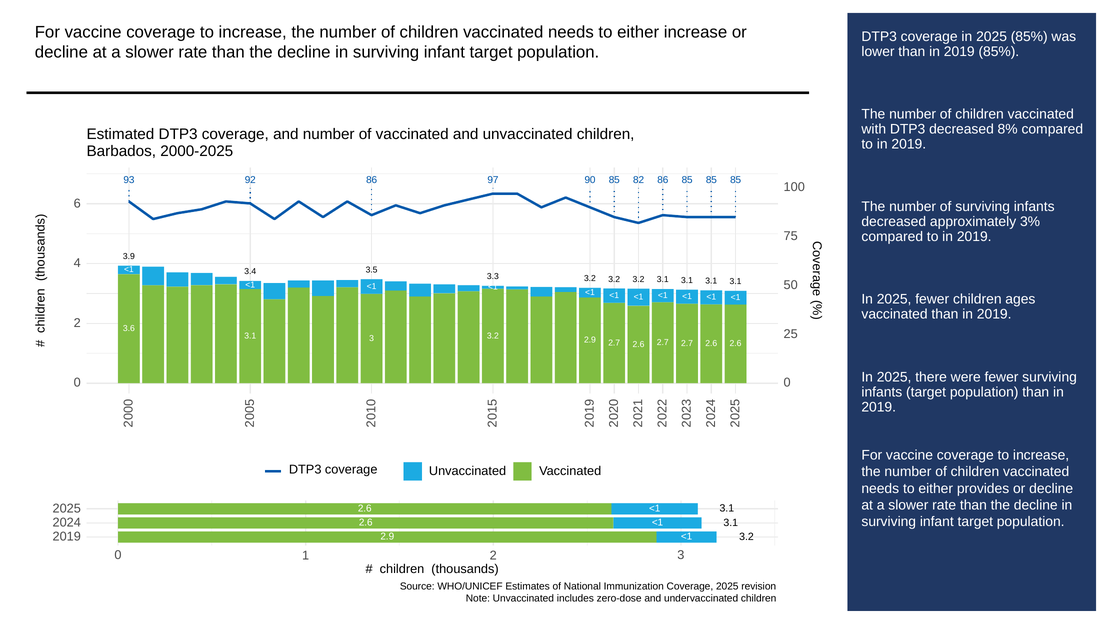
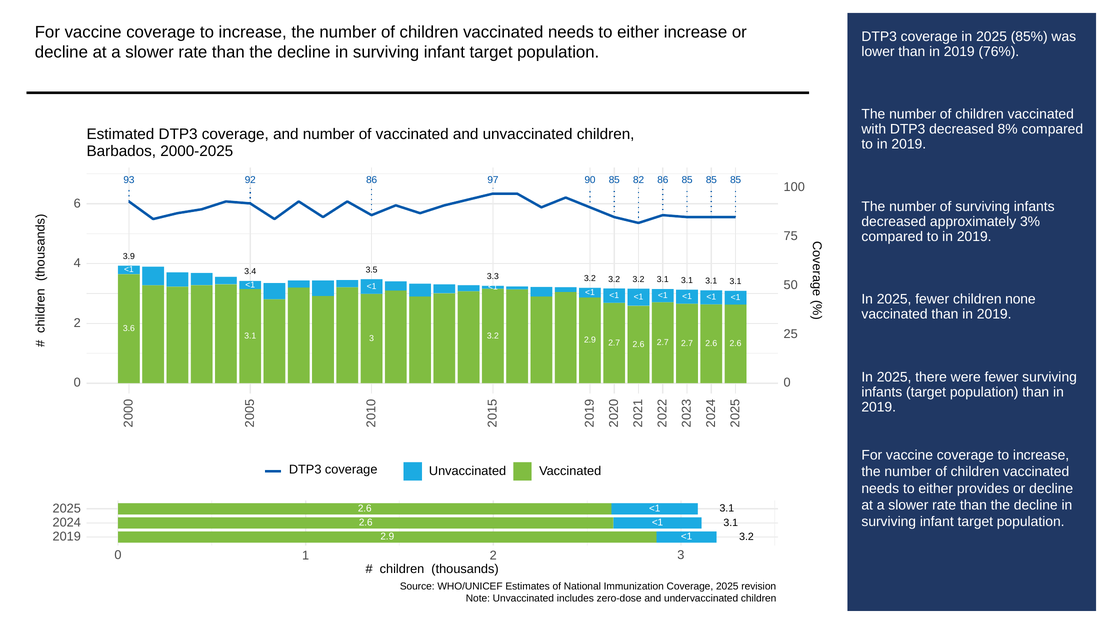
2019 85%: 85% -> 76%
ages: ages -> none
